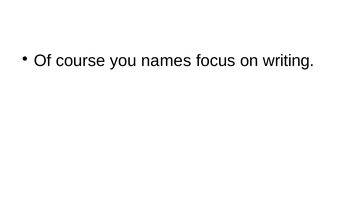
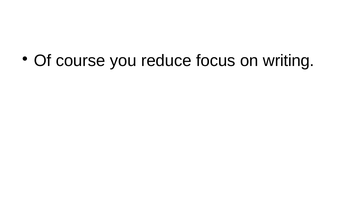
names: names -> reduce
